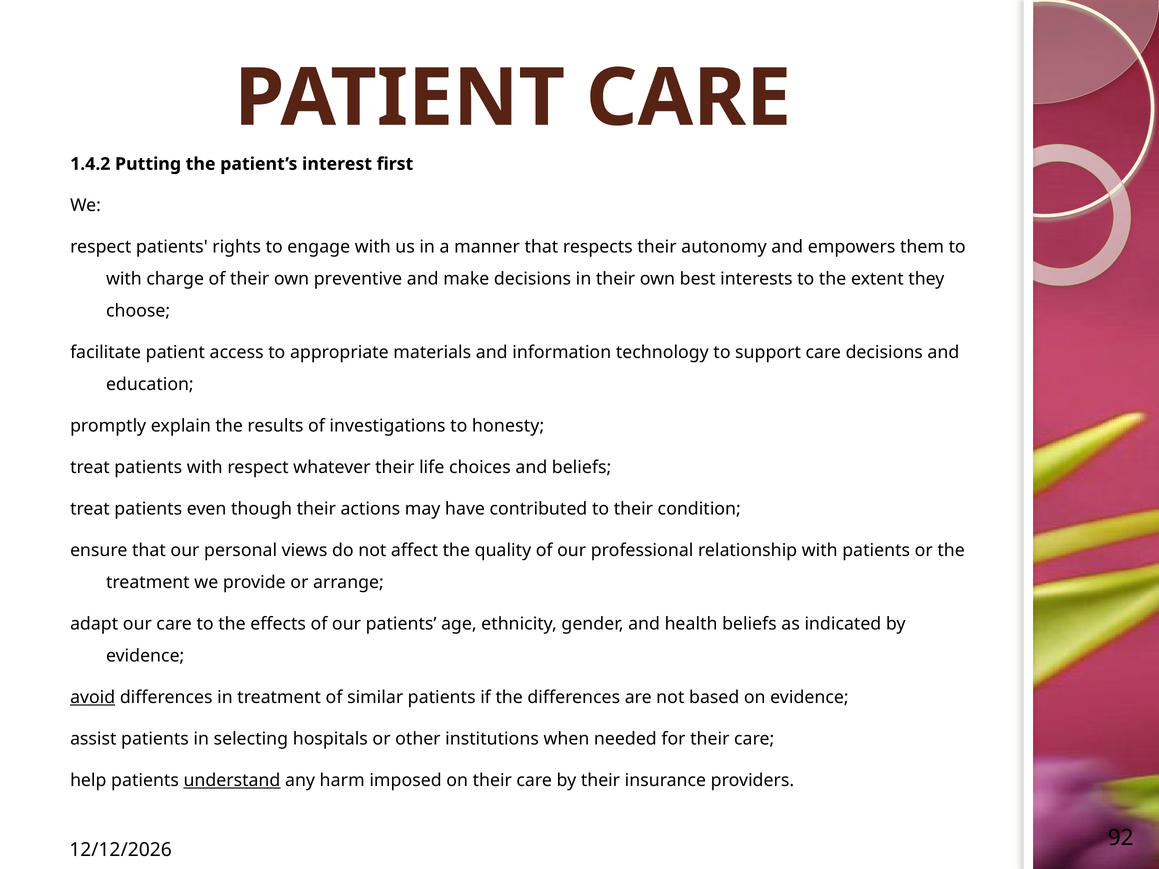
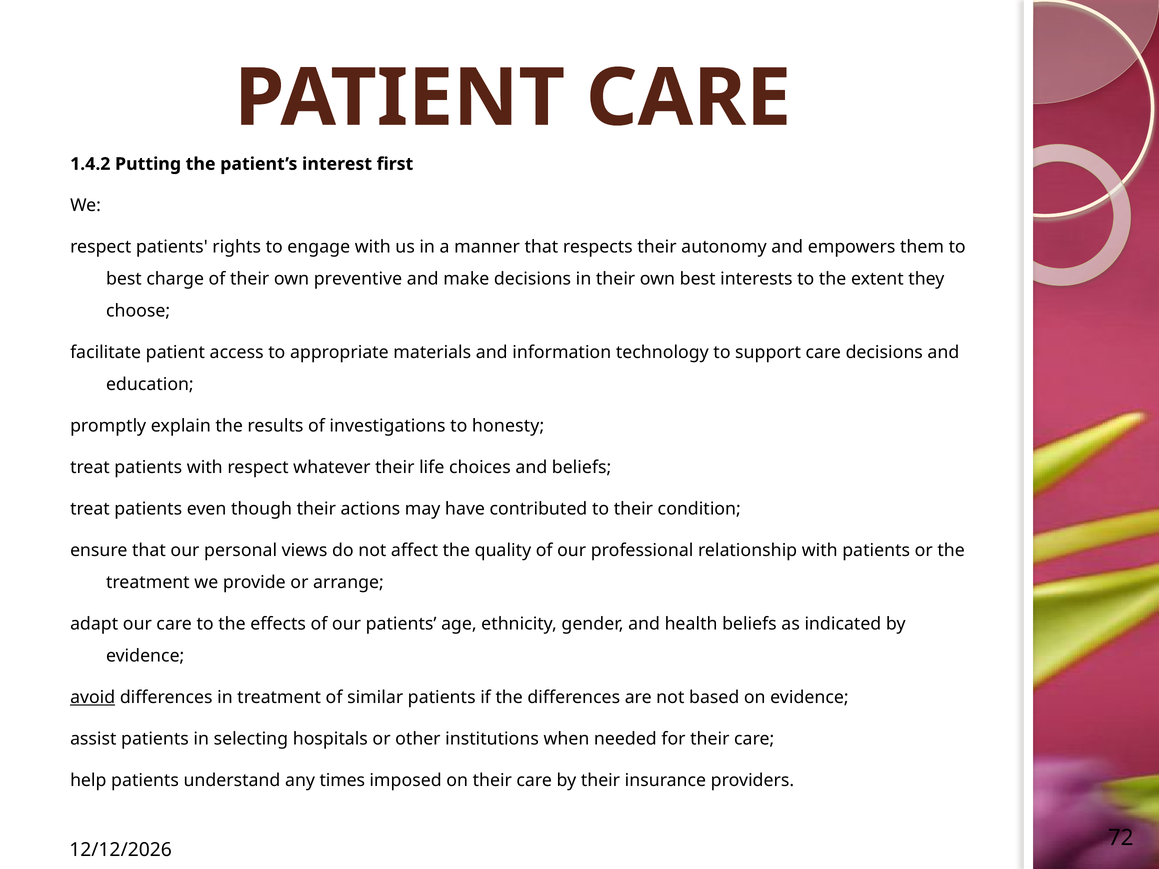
with at (124, 279): with -> best
understand underline: present -> none
harm: harm -> times
92: 92 -> 72
